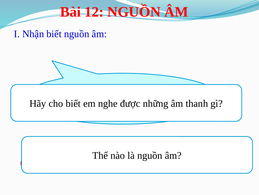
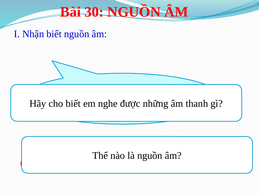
12: 12 -> 30
